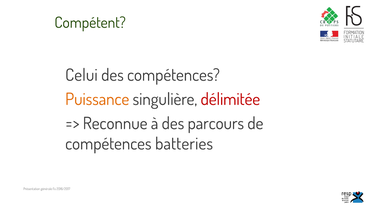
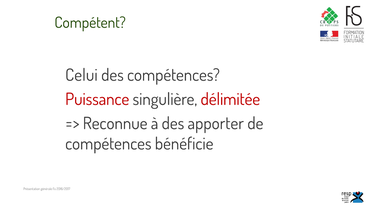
Puissance colour: orange -> red
parcours: parcours -> apporter
batteries: batteries -> bénéficie
